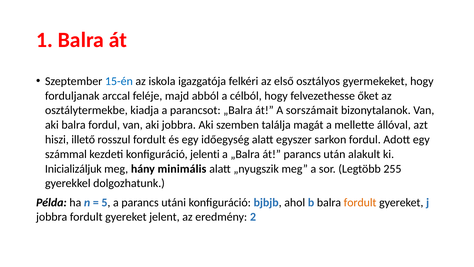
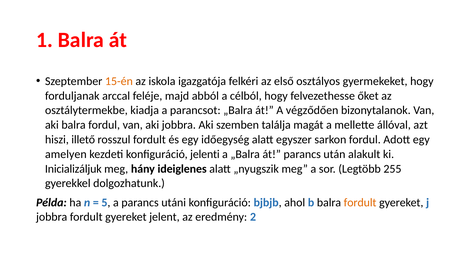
15-én colour: blue -> orange
sorszámait: sorszámait -> végződően
számmal: számmal -> amelyen
minimális: minimális -> ideiglenes
